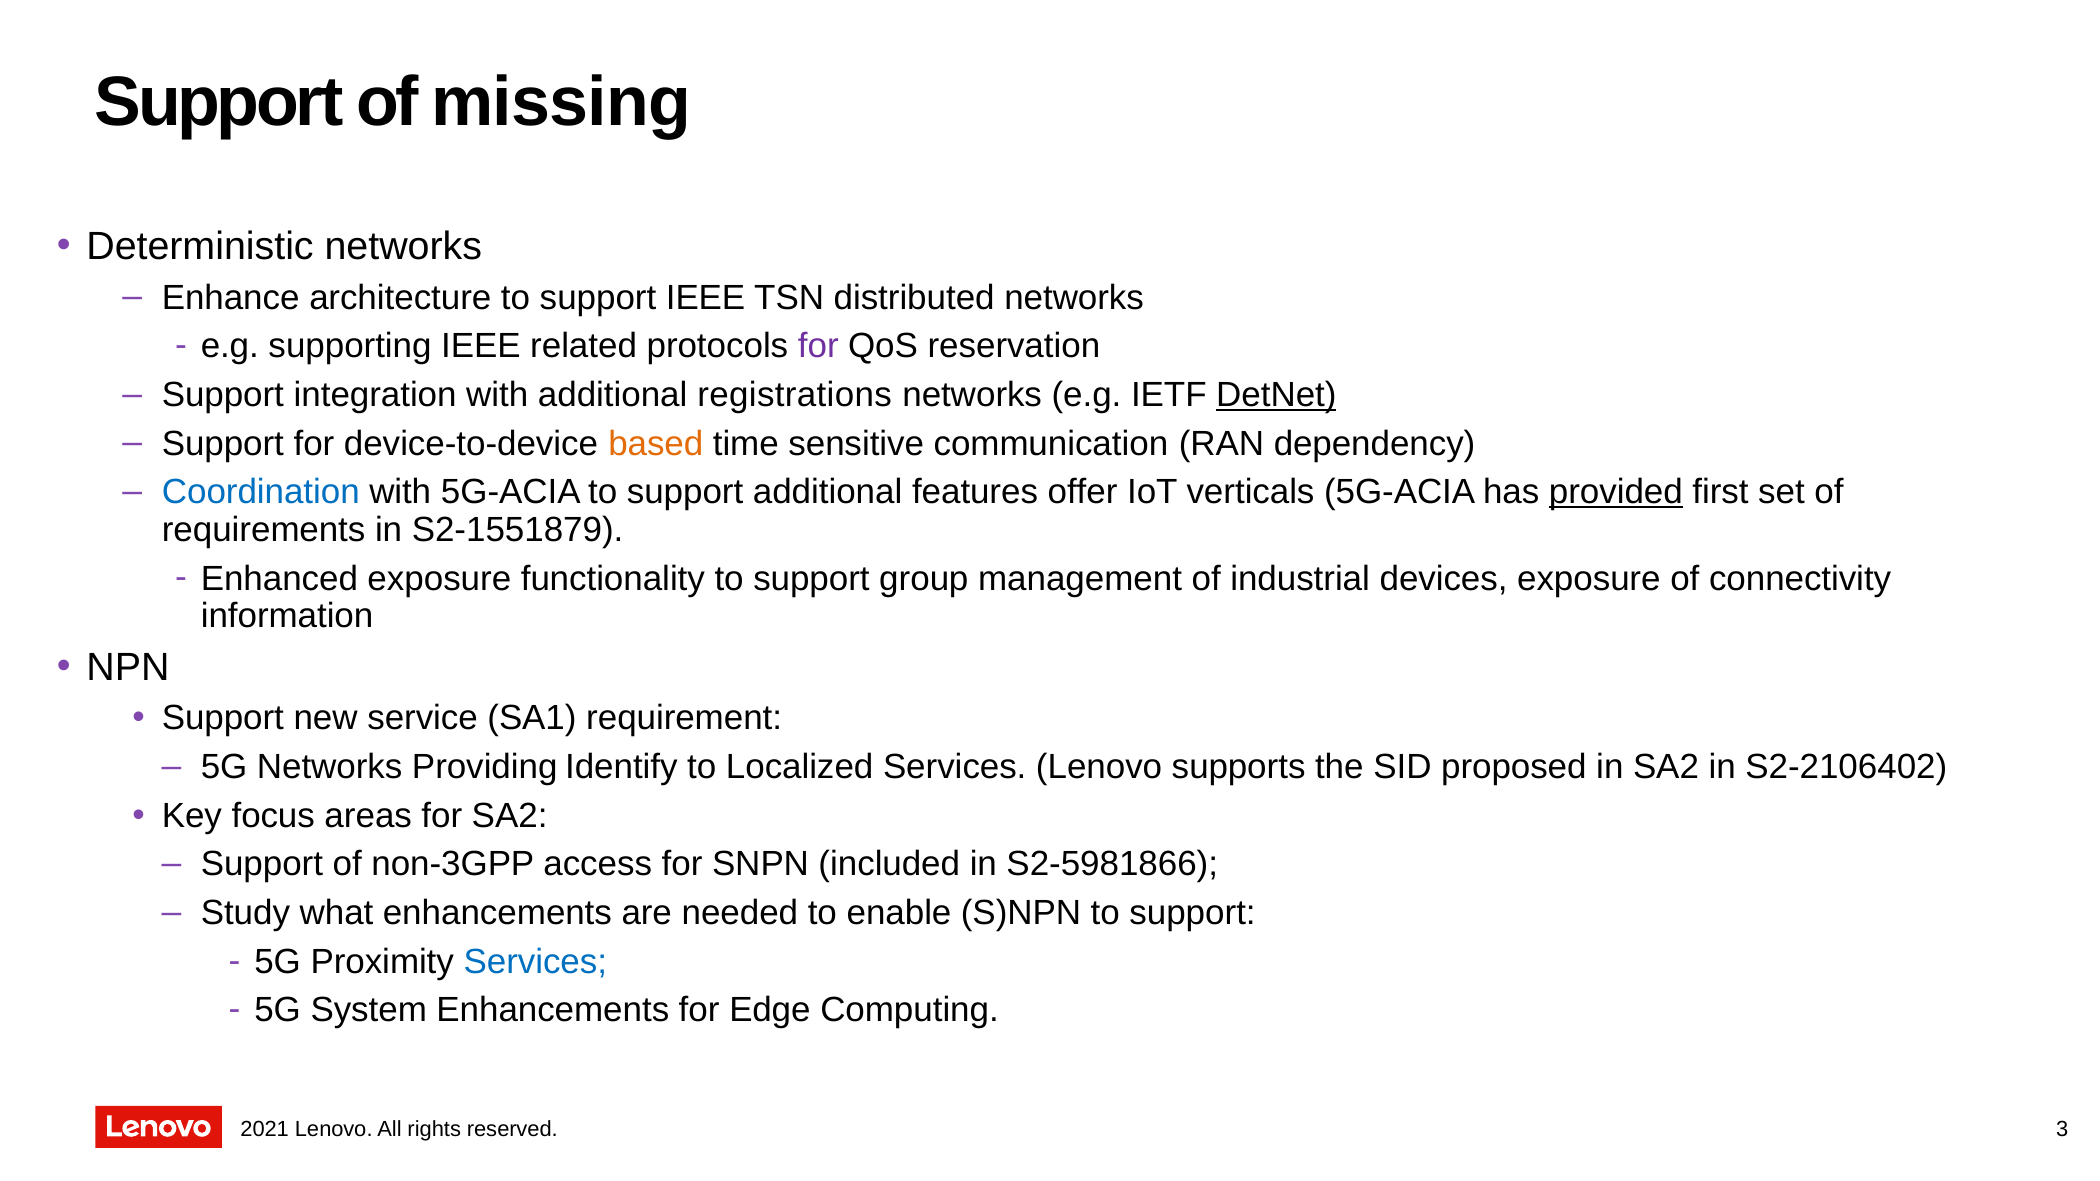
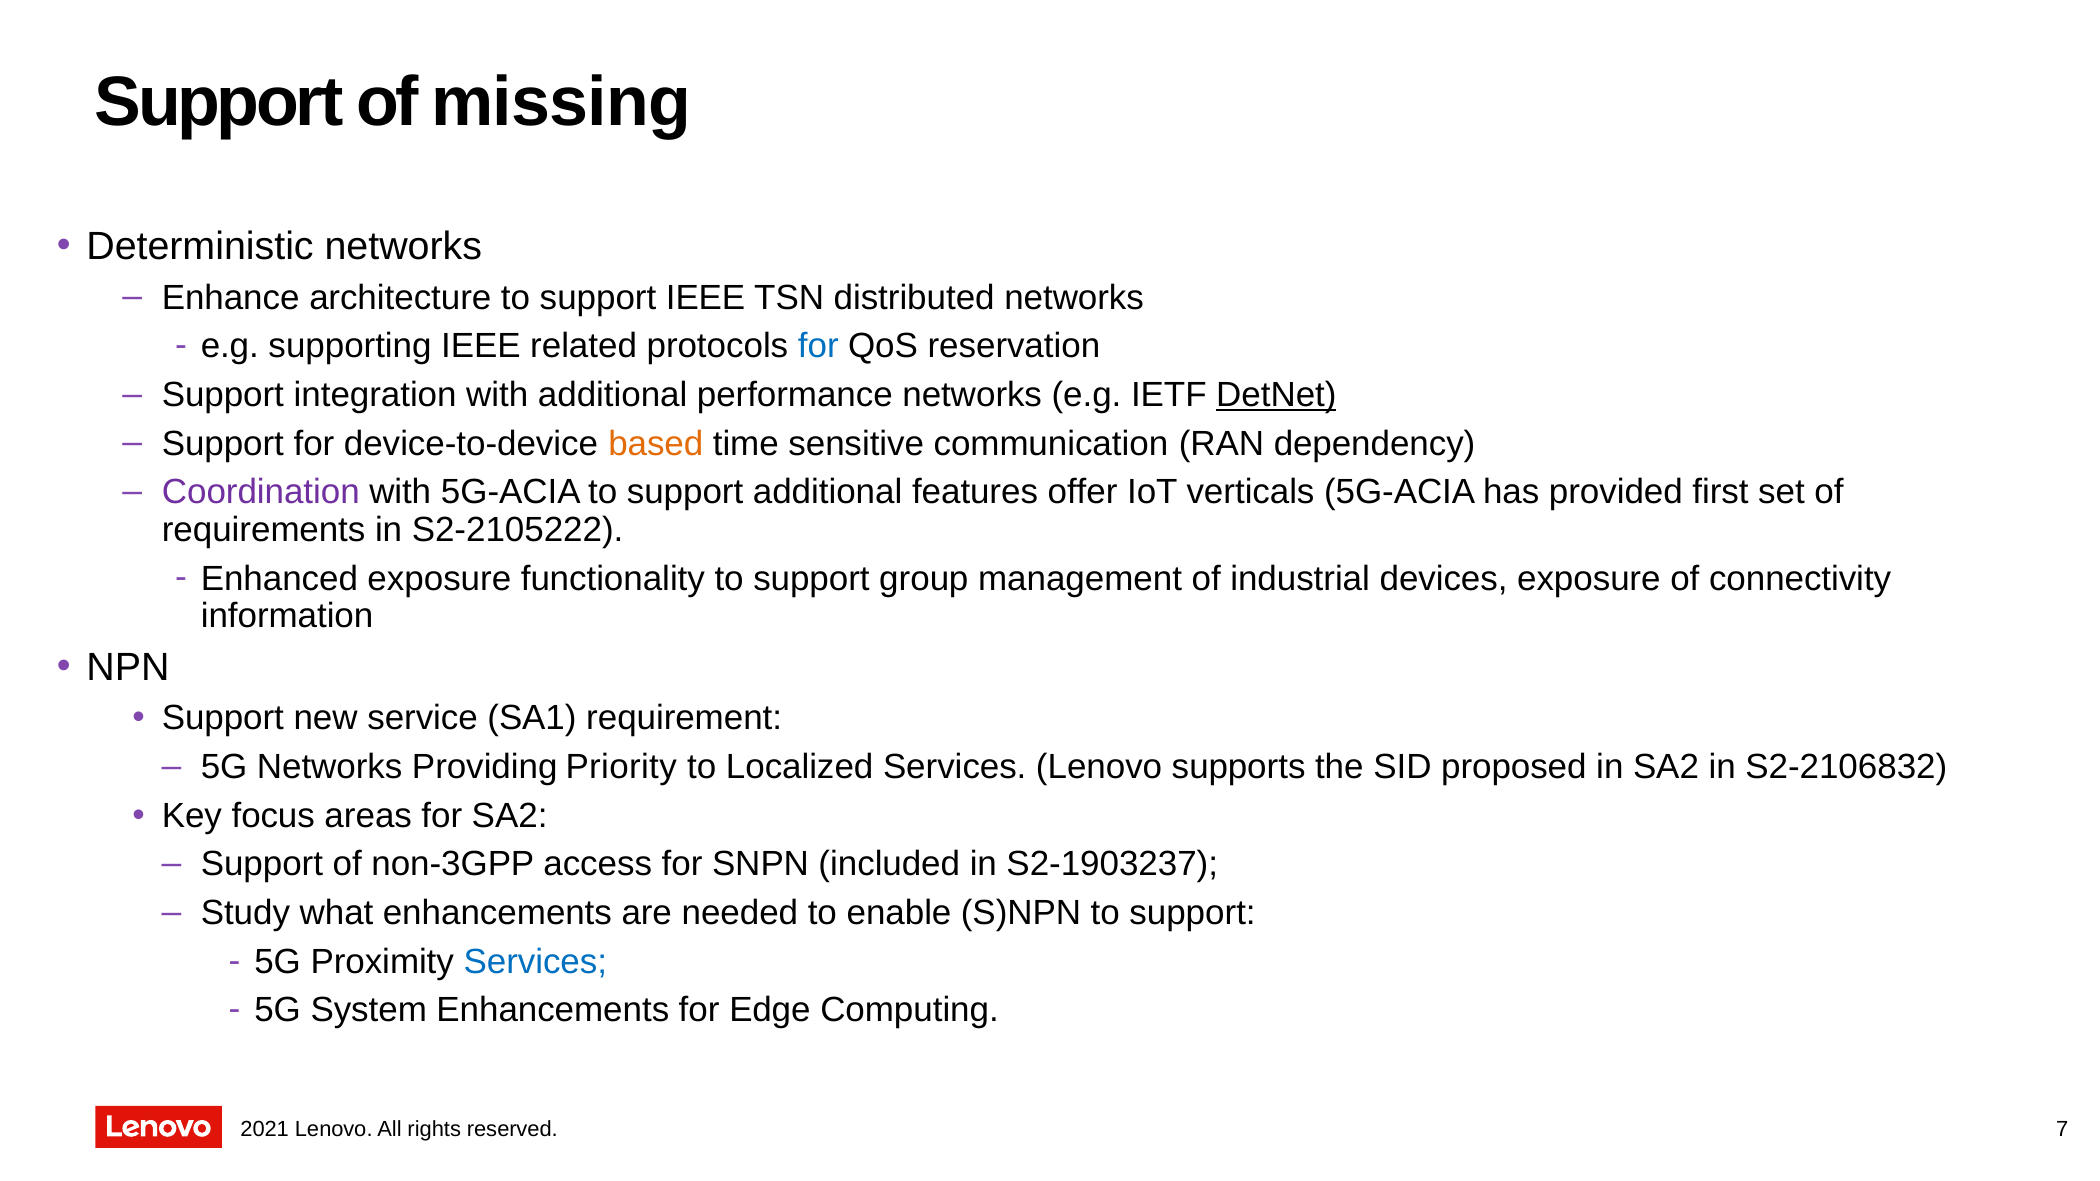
for at (818, 346) colour: purple -> blue
registrations: registrations -> performance
Coordination colour: blue -> purple
provided underline: present -> none
S2-1551879: S2-1551879 -> S2-2105222
Identify: Identify -> Priority
S2-2106402: S2-2106402 -> S2-2106832
S2-5981866: S2-5981866 -> S2-1903237
3: 3 -> 7
